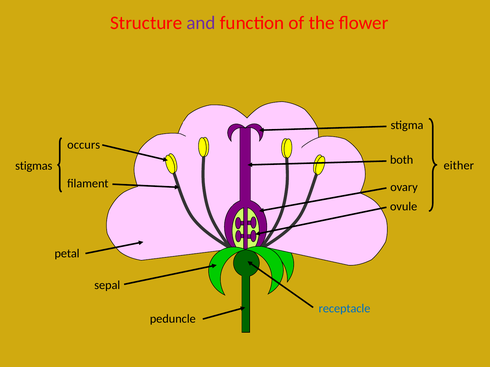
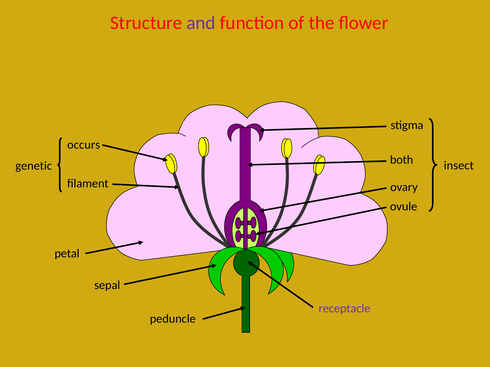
either: either -> insect
stigmas: stigmas -> genetic
receptacle colour: blue -> purple
